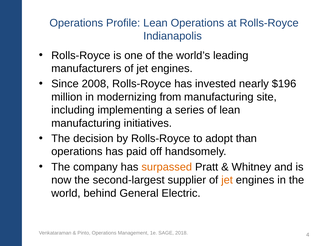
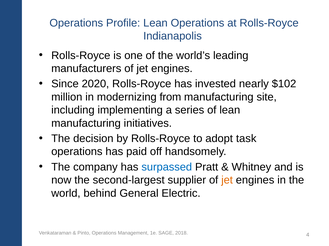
2008: 2008 -> 2020
$196: $196 -> $102
than: than -> task
surpassed colour: orange -> blue
